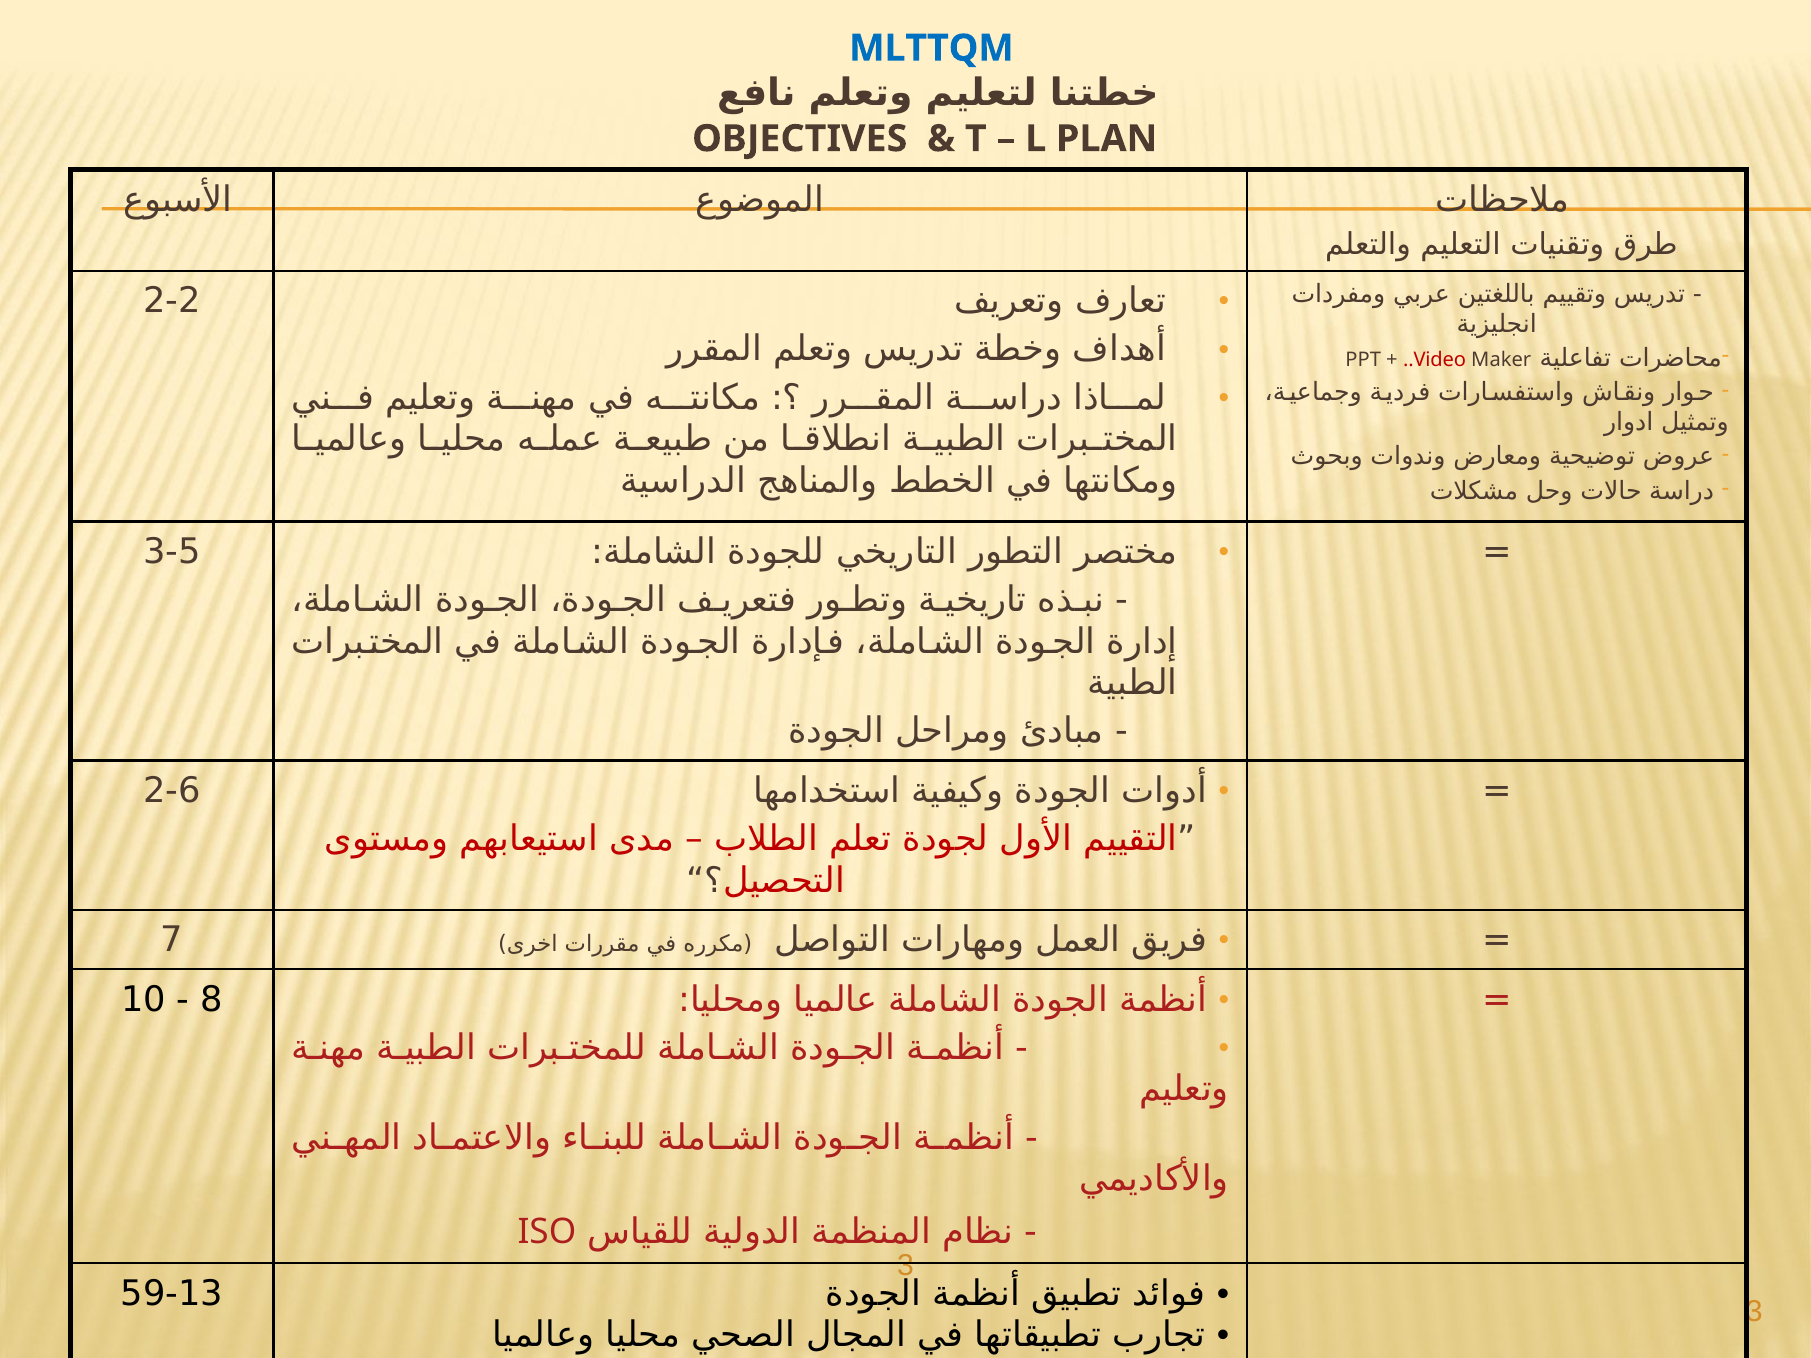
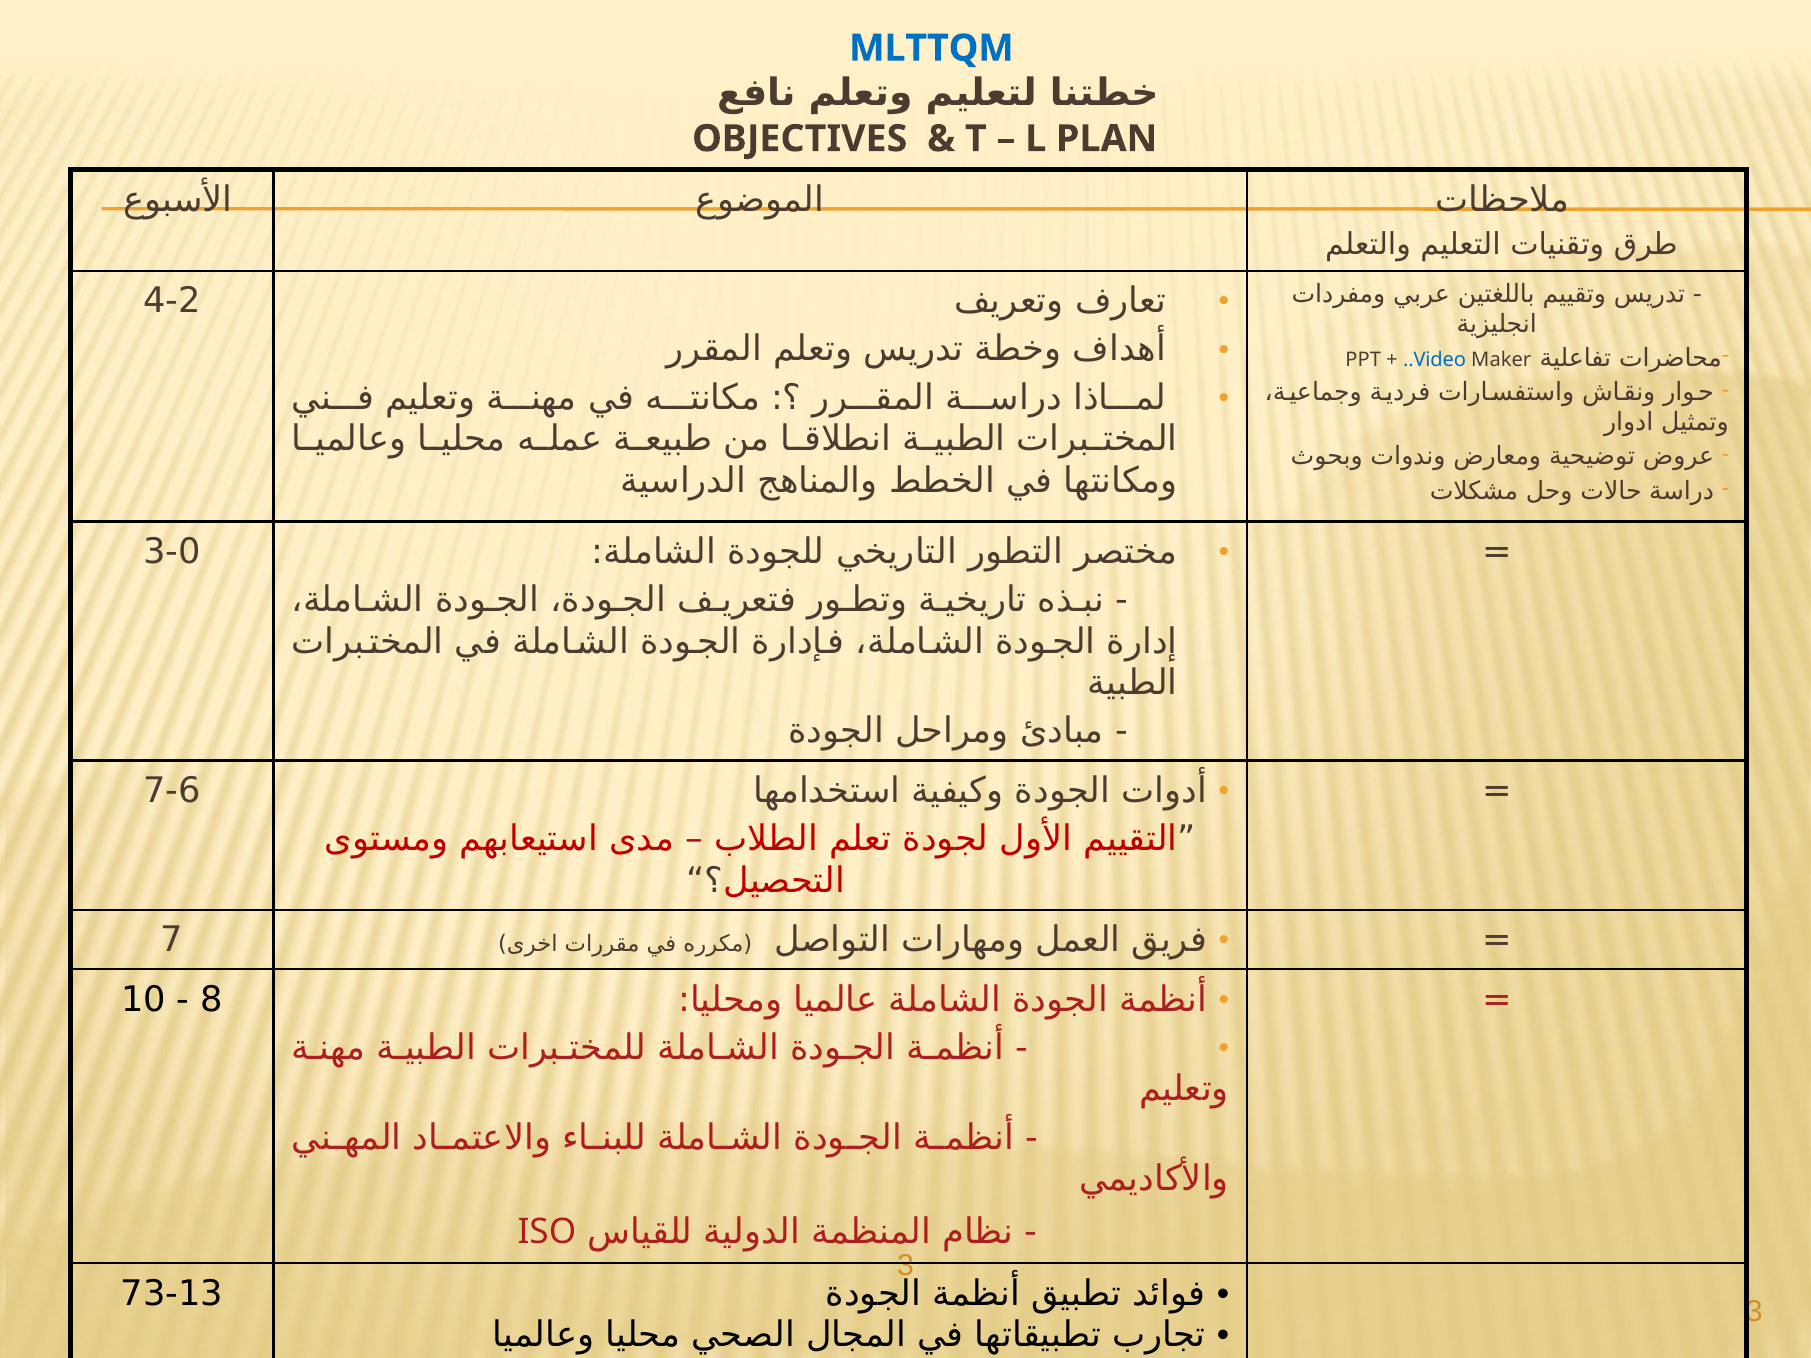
2-2: 2-2 -> 4-2
..Video colour: red -> blue
3-5: 3-5 -> 3-0
2-6: 2-6 -> 7-6
59-13: 59-13 -> 73-13
